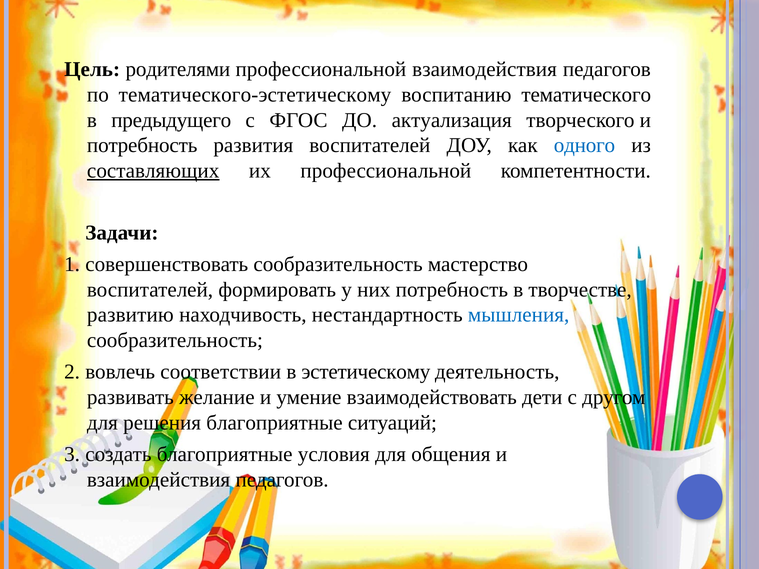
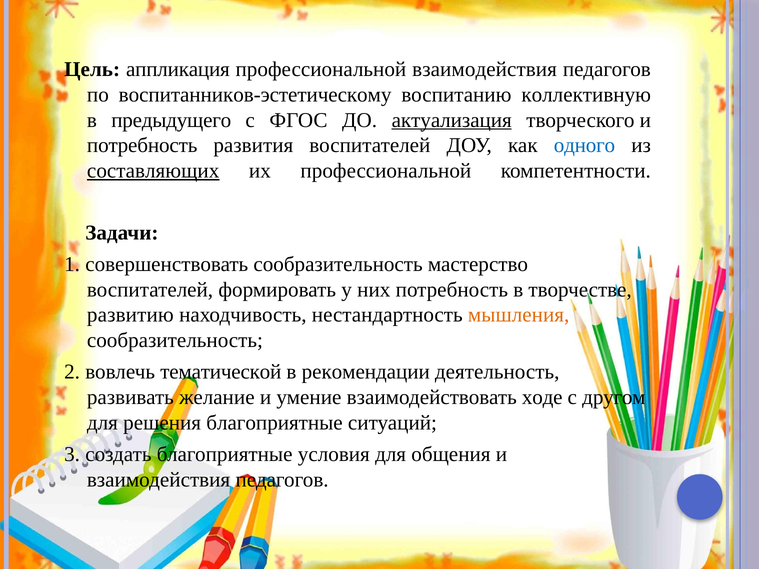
родителями: родителями -> аппликация
тематического-эстетическому: тематического-эстетическому -> воспитанников-эстетическому
тематического: тематического -> коллективную
актуализация underline: none -> present
мышления colour: blue -> orange
соответствии: соответствии -> тематической
эстетическому: эстетическому -> рекомендации
дети: дети -> ходе
